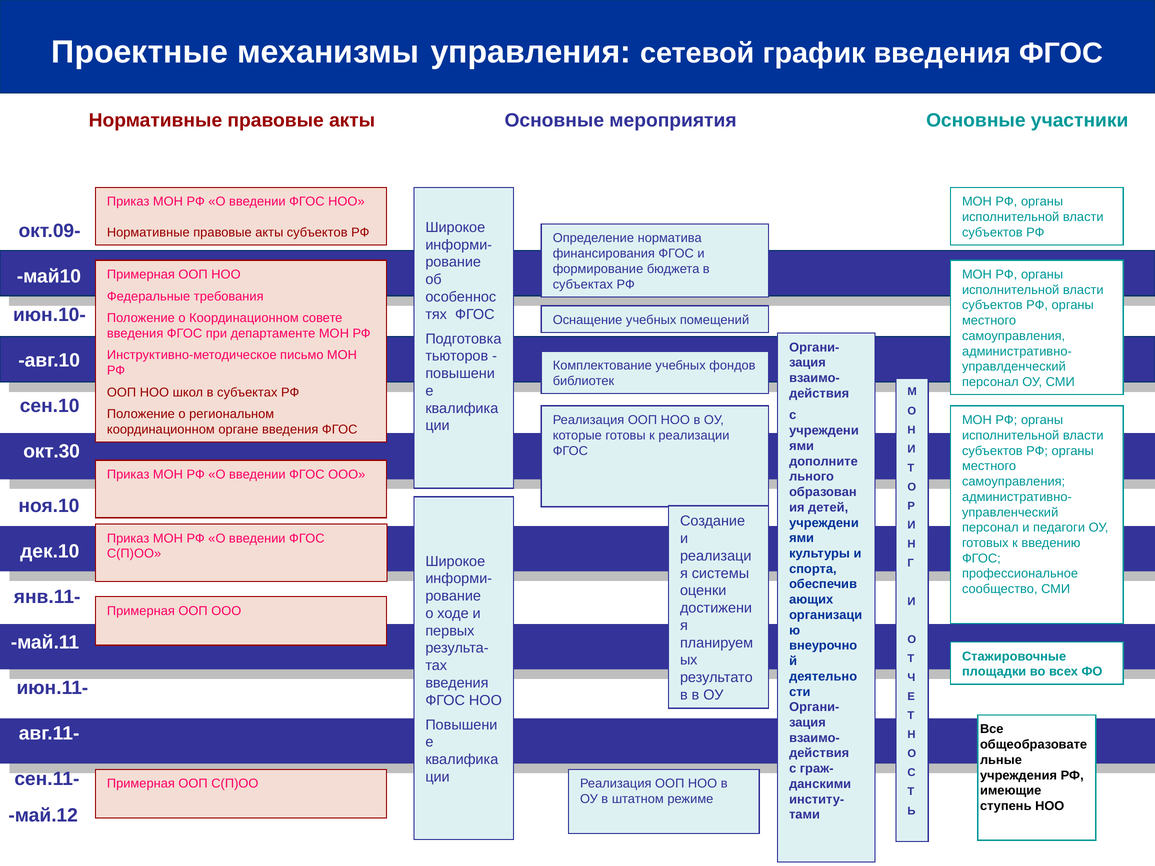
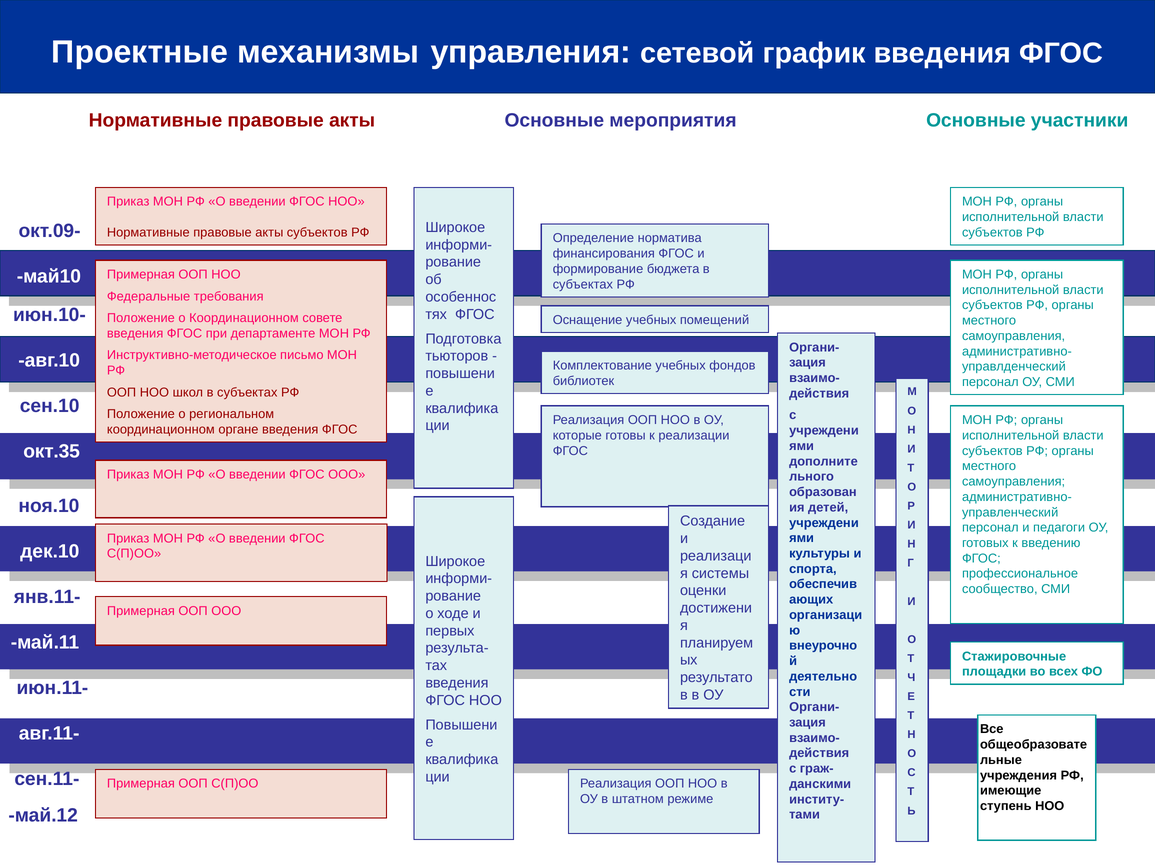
окт.30: окт.30 -> окт.35
